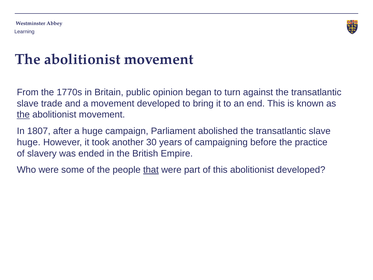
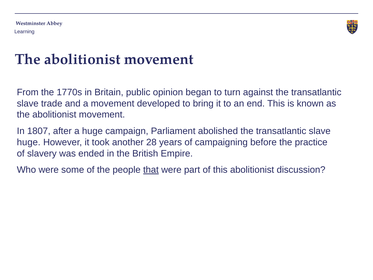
the at (23, 115) underline: present -> none
30: 30 -> 28
abolitionist developed: developed -> discussion
